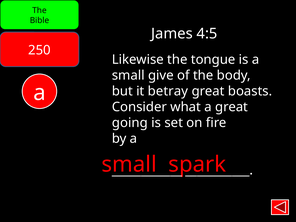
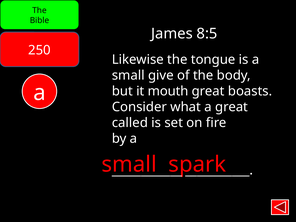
4:5: 4:5 -> 8:5
betray: betray -> mouth
going: going -> called
